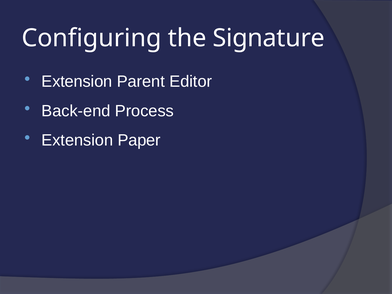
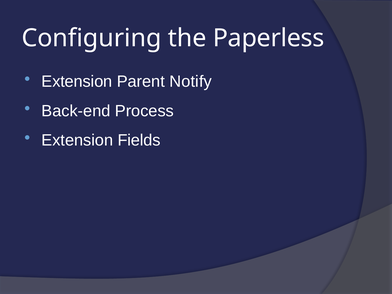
Signature: Signature -> Paperless
Editor: Editor -> Notify
Paper: Paper -> Fields
